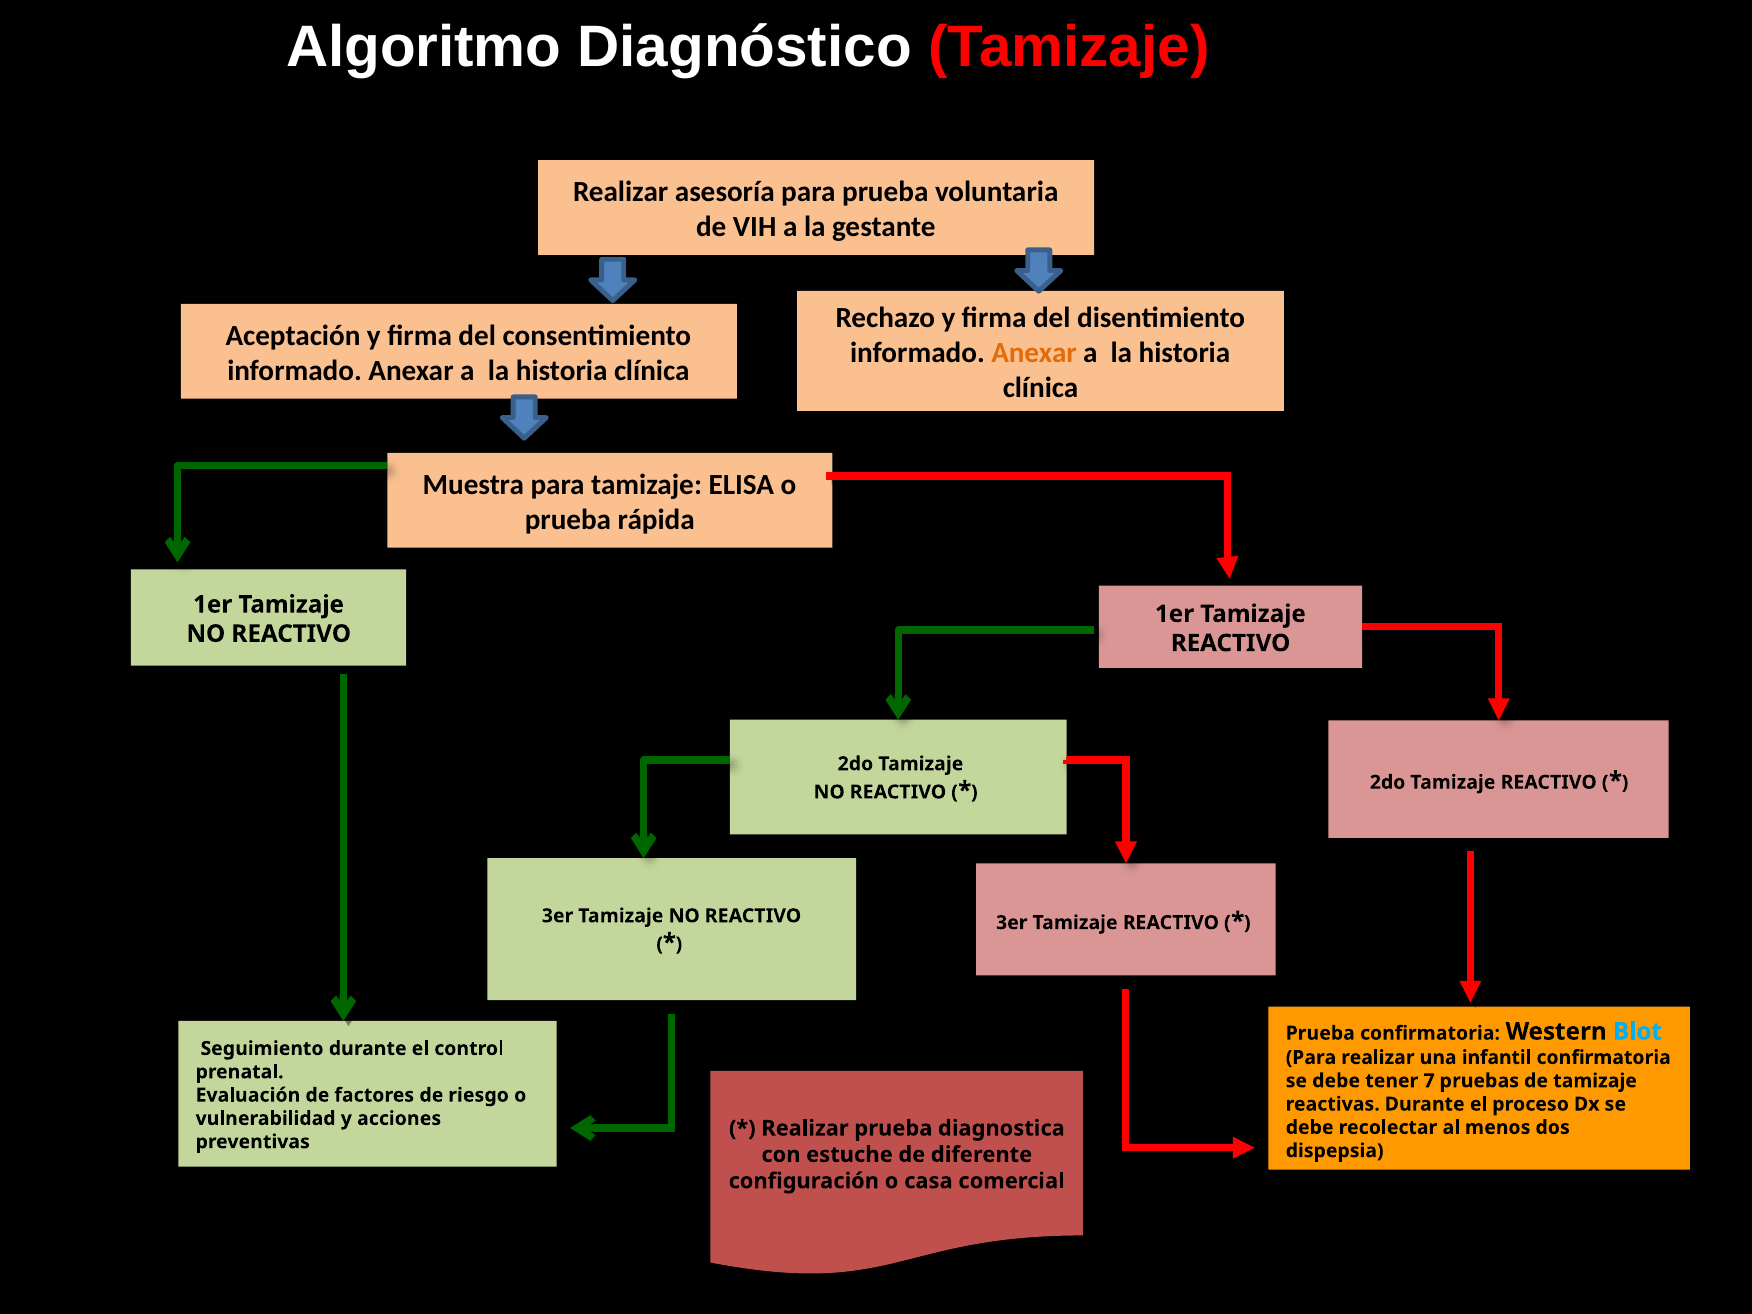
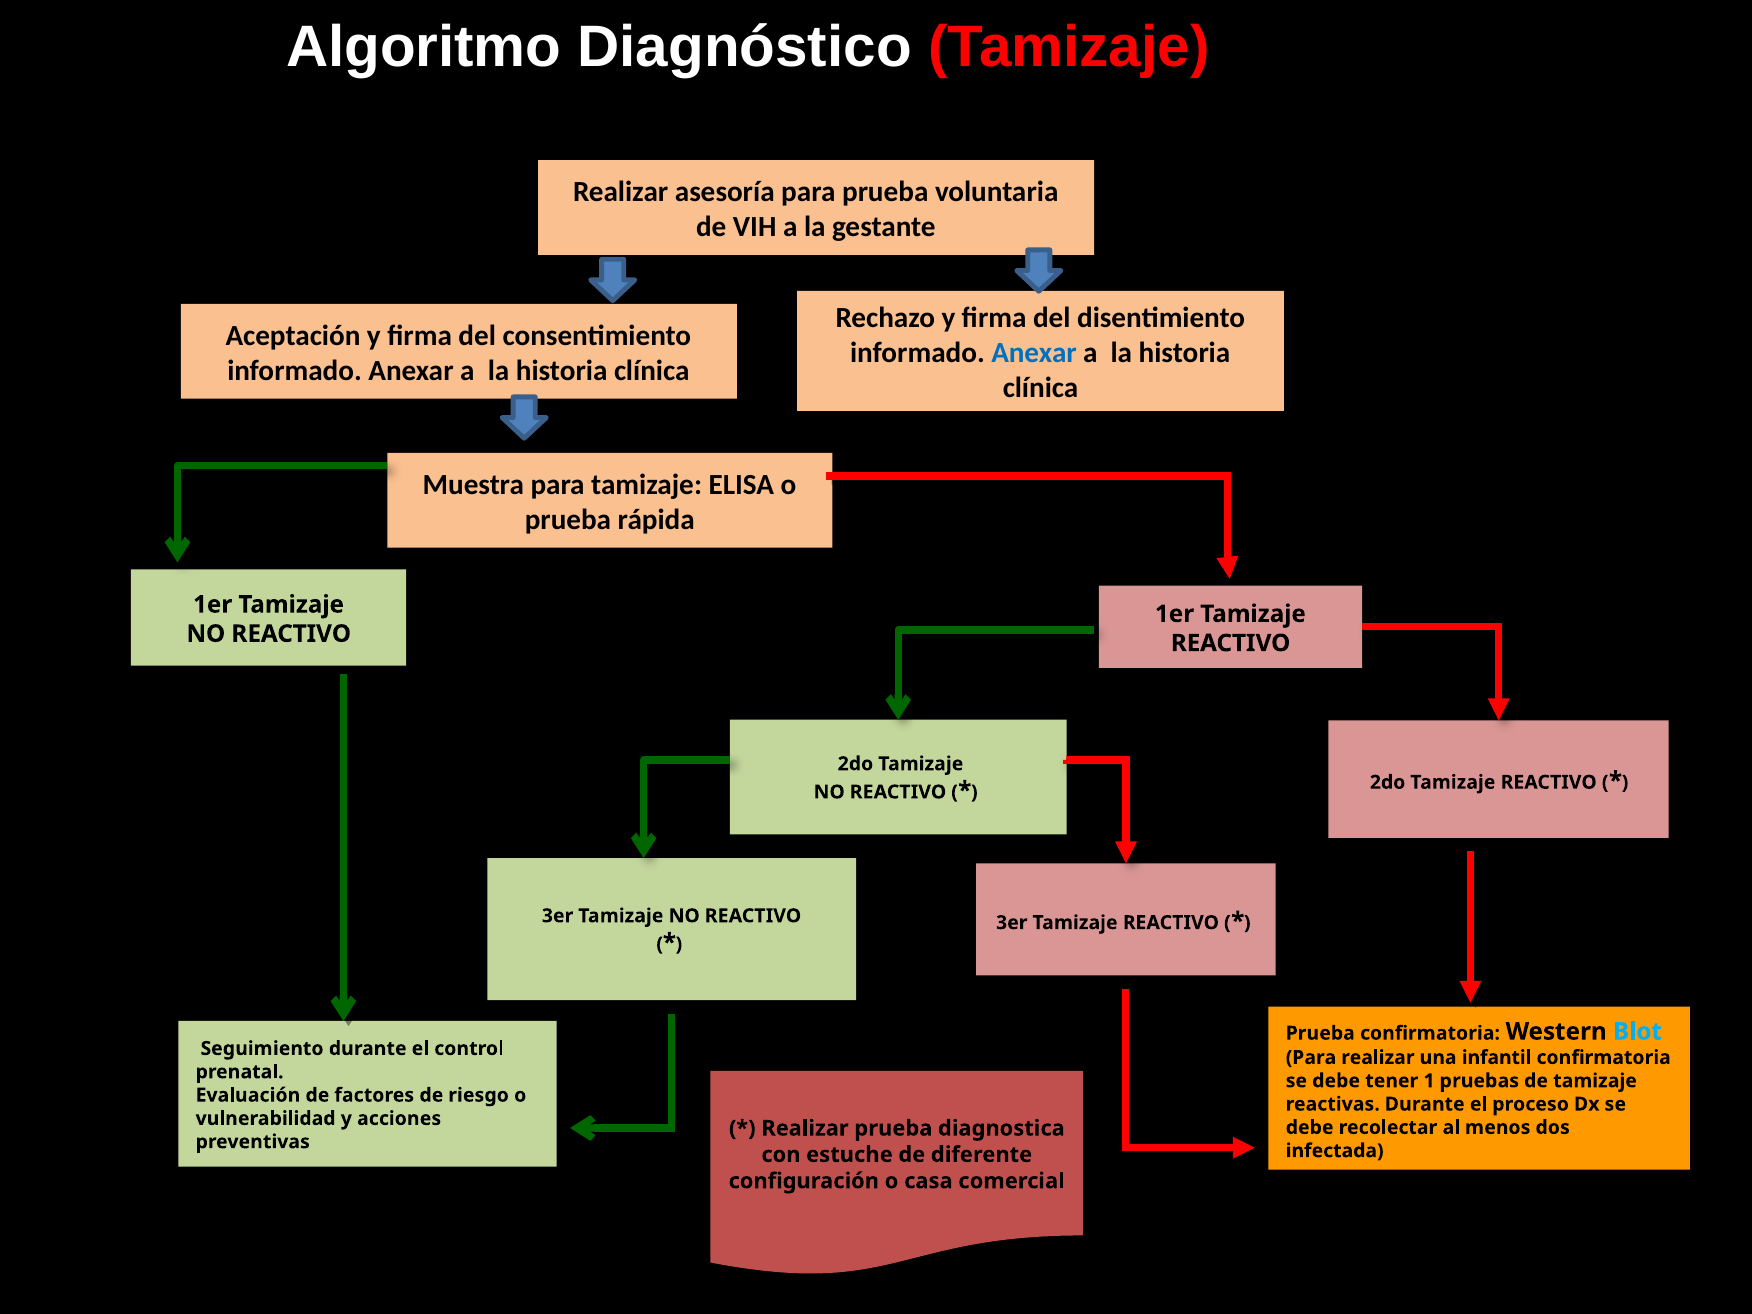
Anexar at (1034, 353) colour: orange -> blue
7: 7 -> 1
dispepsia: dispepsia -> infectada
